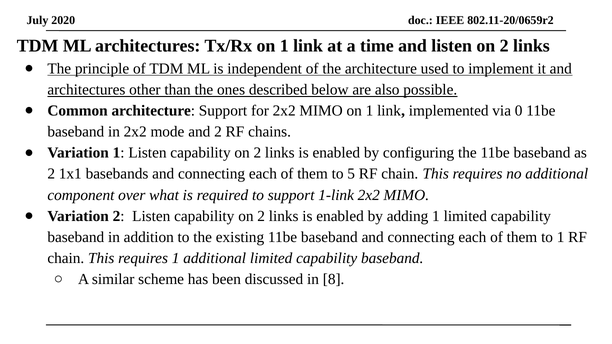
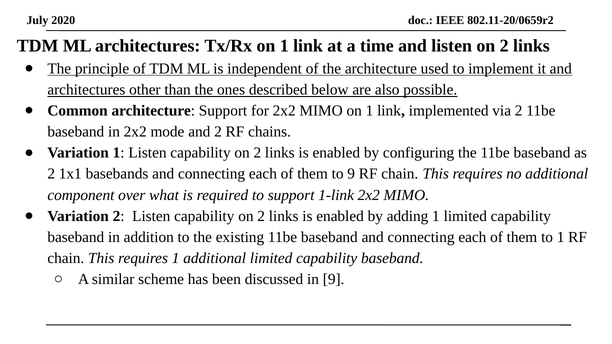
via 0: 0 -> 2
to 5: 5 -> 9
in 8: 8 -> 9
